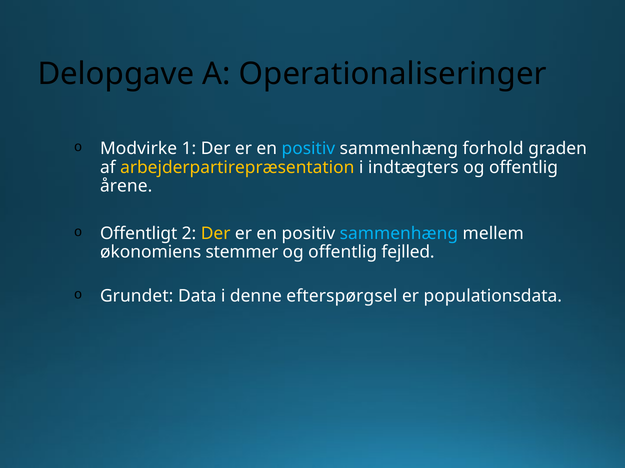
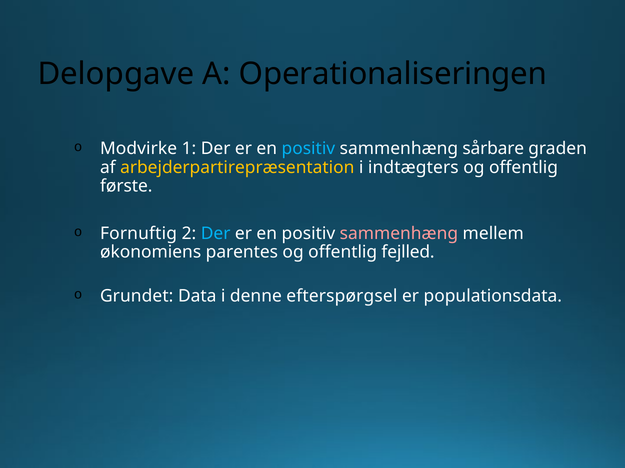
Operationaliseringer: Operationaliseringer -> Operationaliseringen
forhold: forhold -> sårbare
årene: årene -> første
Offentligt: Offentligt -> Fornuftig
Der at (216, 234) colour: yellow -> light blue
sammenhæng at (399, 234) colour: light blue -> pink
stemmer: stemmer -> parentes
